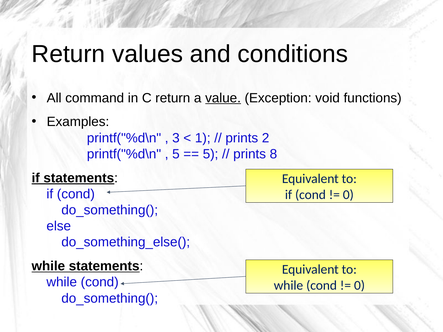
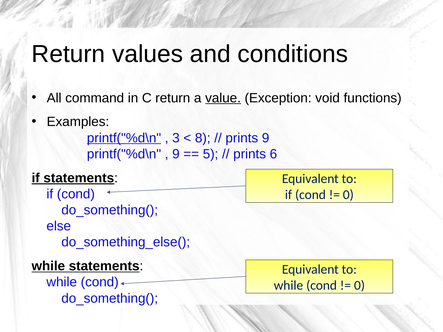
printf("%d\n at (124, 138) underline: none -> present
1: 1 -> 8
prints 2: 2 -> 9
5 at (176, 154): 5 -> 9
8: 8 -> 6
